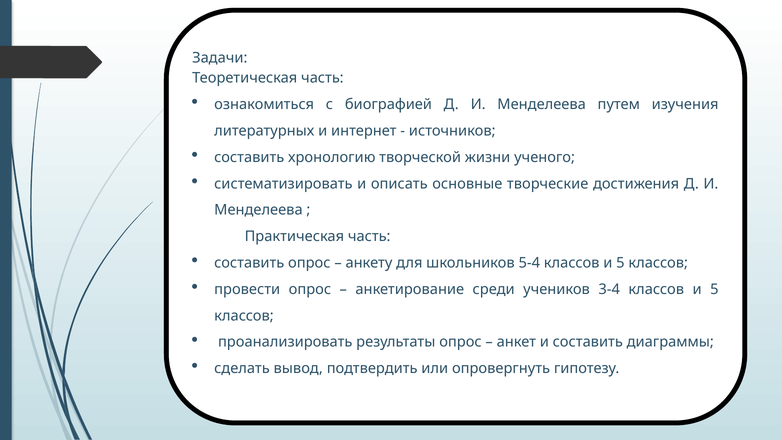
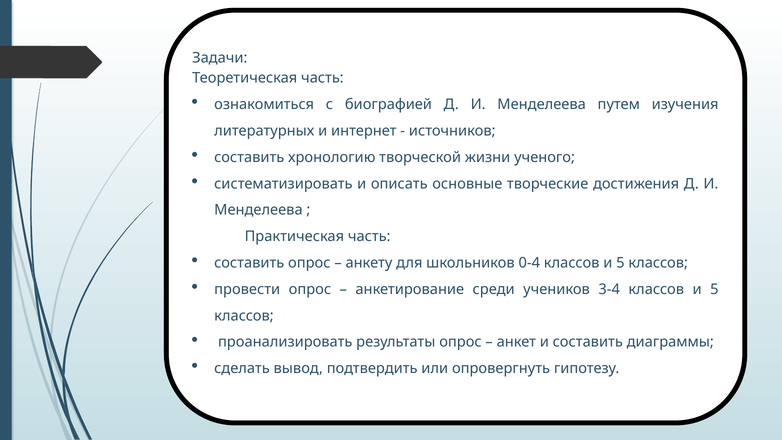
5-4: 5-4 -> 0-4
